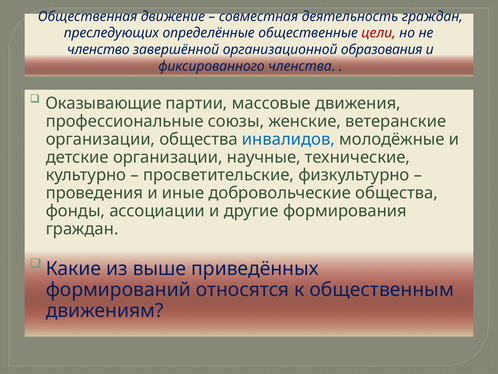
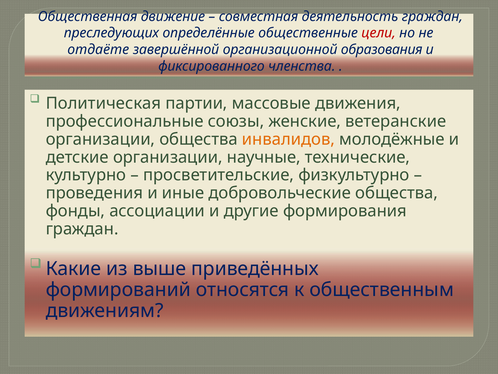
членство: членство -> отдаёте
Оказывающие: Оказывающие -> Политическая
инвалидов colour: blue -> orange
